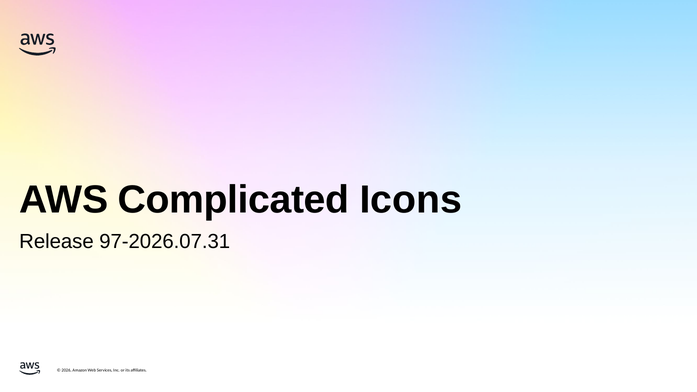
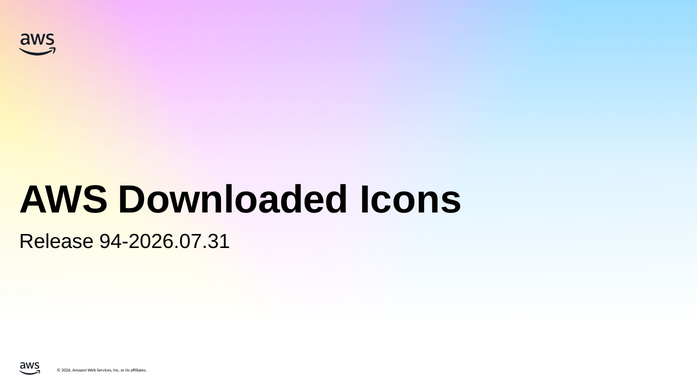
Complicated: Complicated -> Downloaded
97-2026.07.31: 97-2026.07.31 -> 94-2026.07.31
